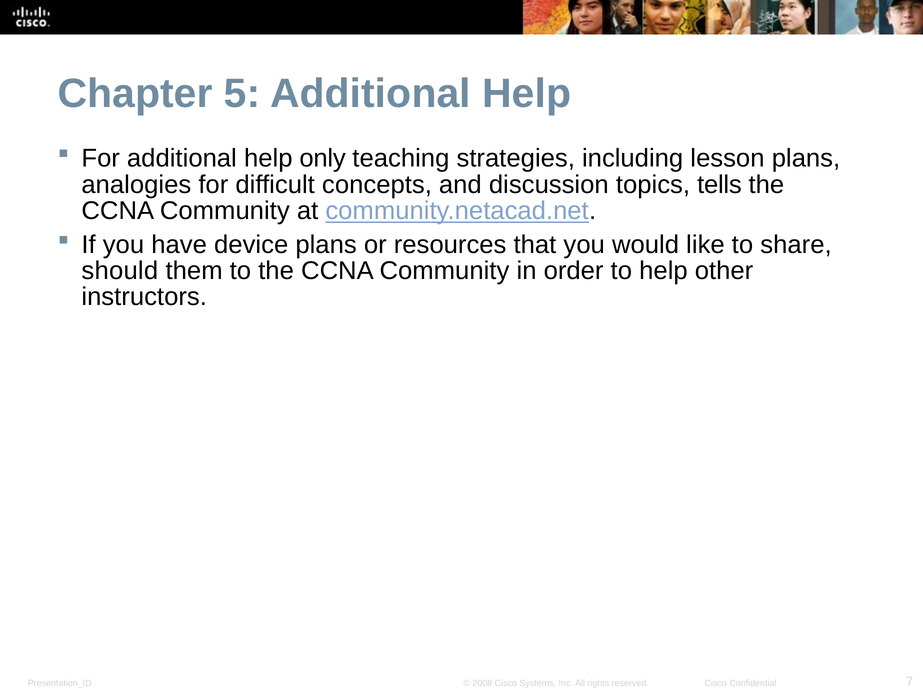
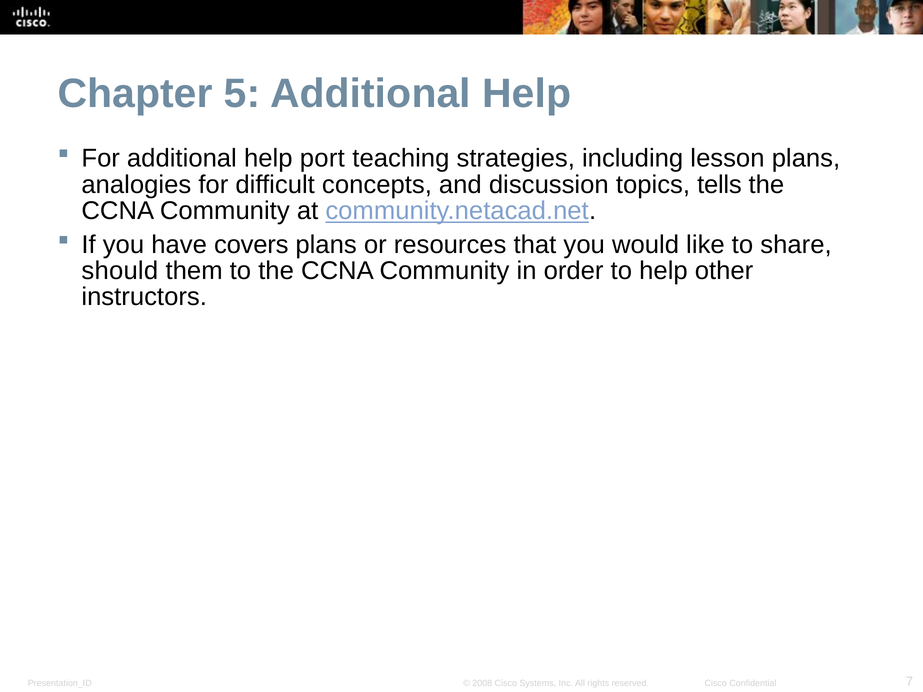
only: only -> port
device: device -> covers
